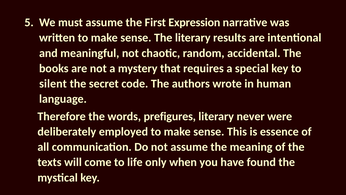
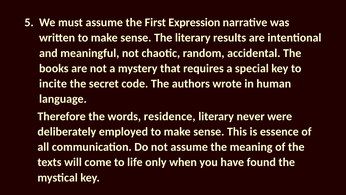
silent: silent -> incite
prefigures: prefigures -> residence
